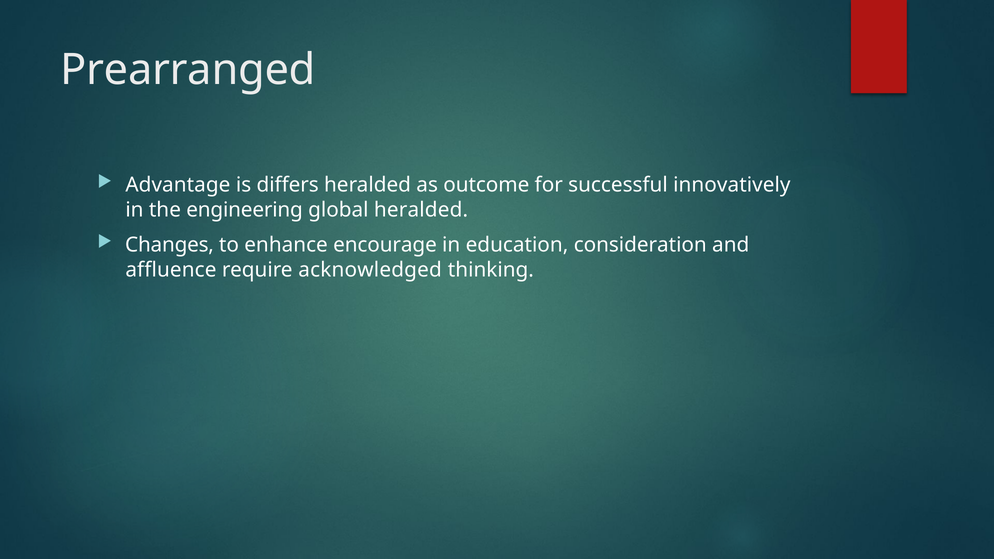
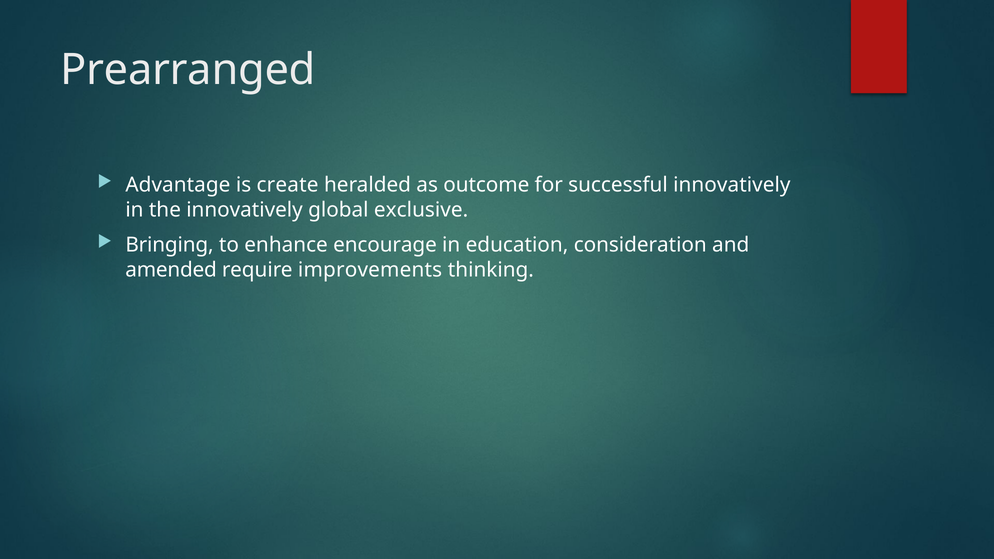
differs: differs -> create
the engineering: engineering -> innovatively
global heralded: heralded -> exclusive
Changes: Changes -> Bringing
affluence: affluence -> amended
acknowledged: acknowledged -> improvements
